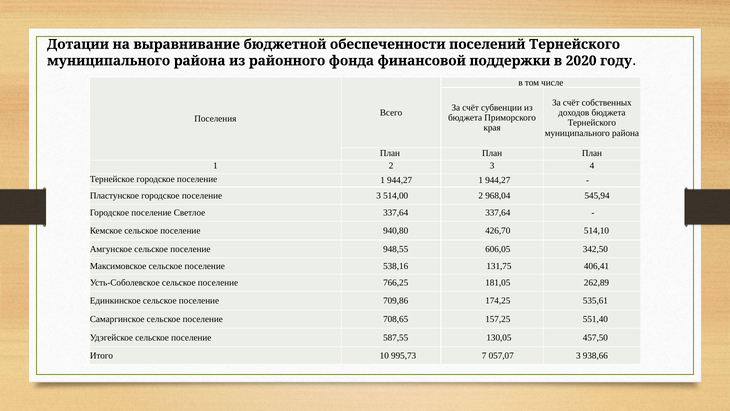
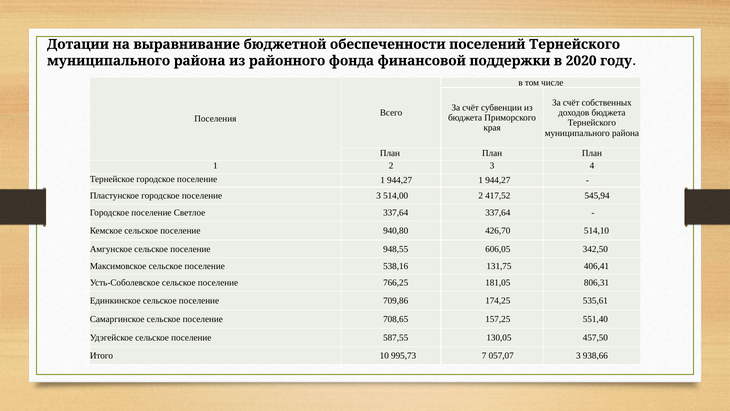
968,04: 968,04 -> 417,52
262,89: 262,89 -> 806,31
